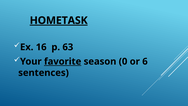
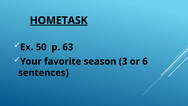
16: 16 -> 50
favorite underline: present -> none
0: 0 -> 3
